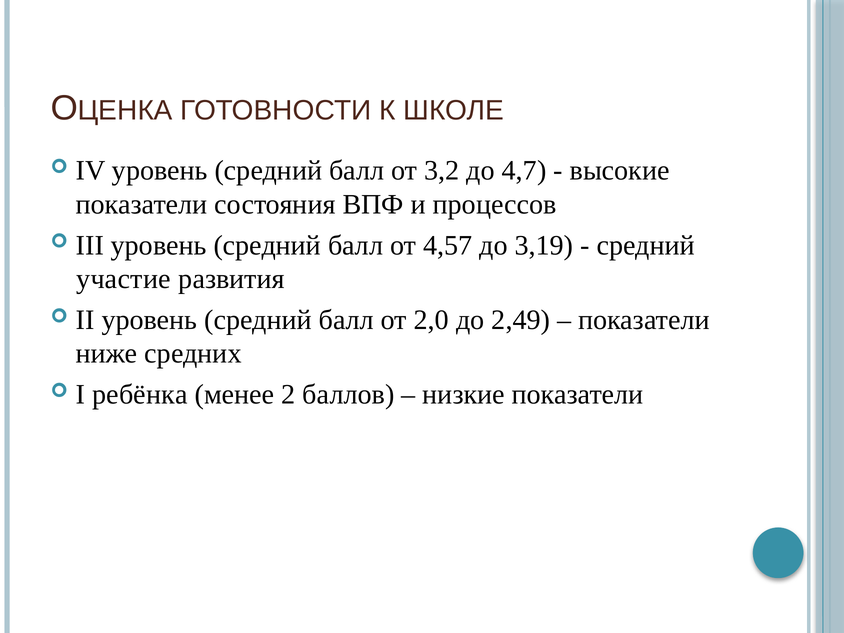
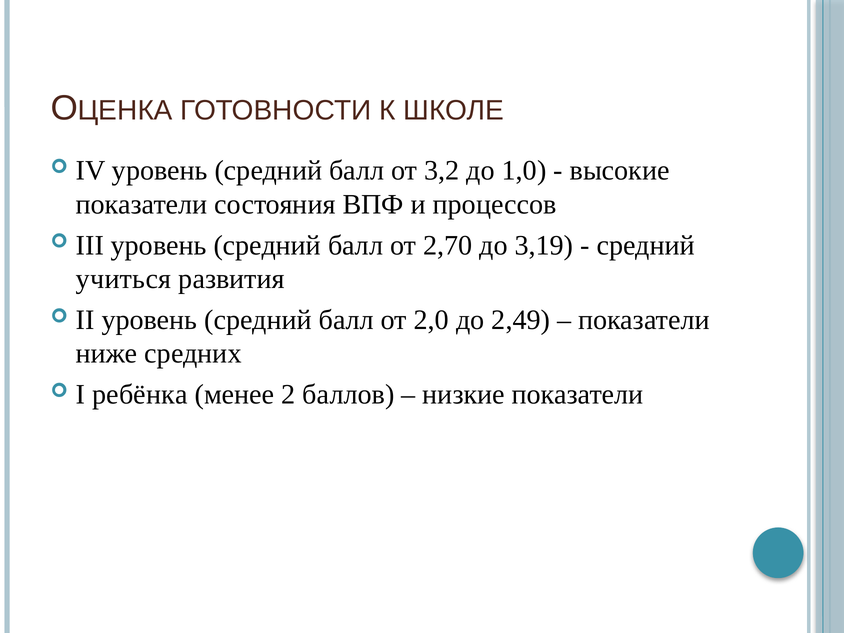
4,7: 4,7 -> 1,0
4,57: 4,57 -> 2,70
участие: участие -> учиться
